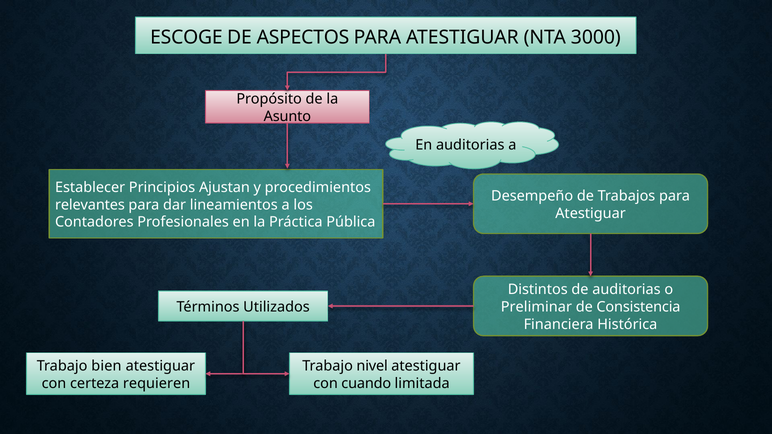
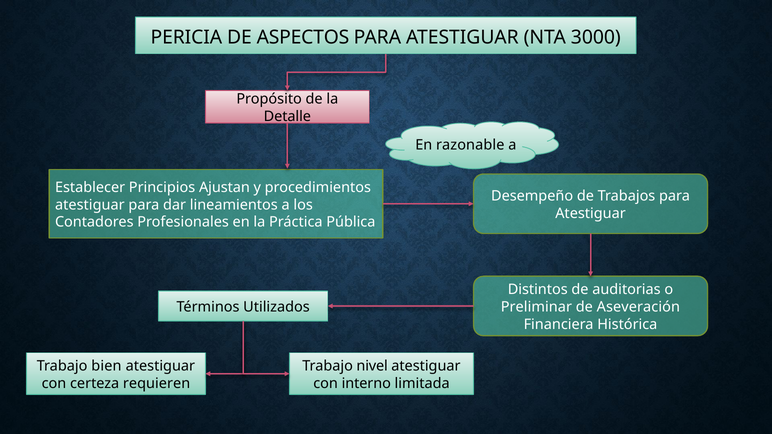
ESCOGE: ESCOGE -> PERICIA
Asunto: Asunto -> Detalle
En auditorias: auditorias -> razonable
relevantes at (90, 205): relevantes -> atestiguar
Consistencia: Consistencia -> Aseveración
cuando: cuando -> interno
